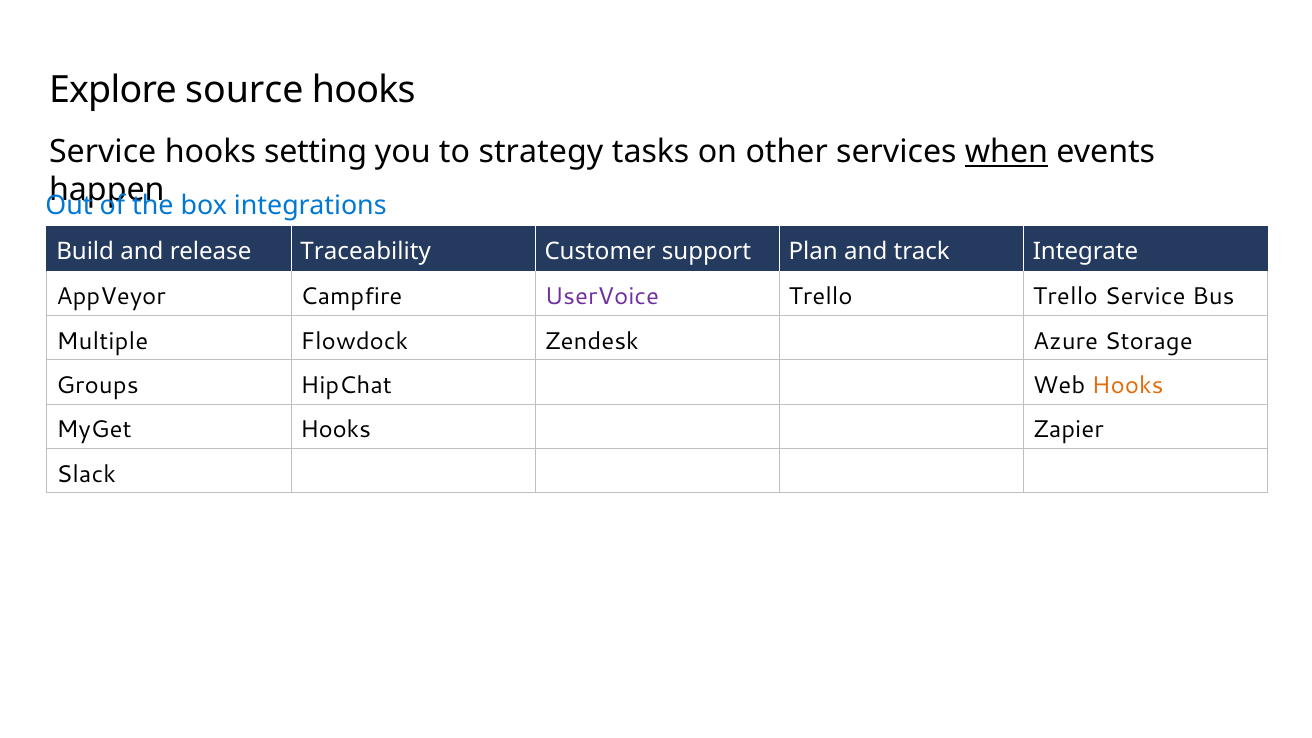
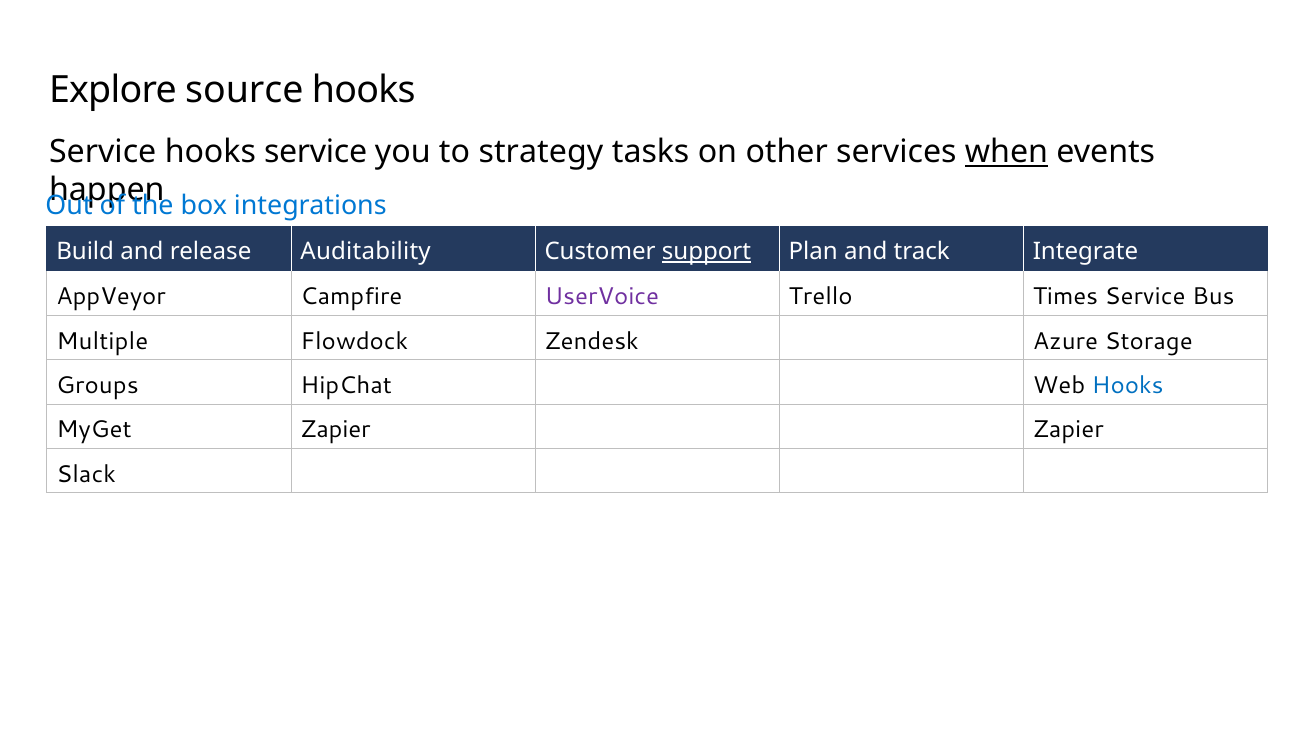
Service hooks setting: setting -> service
Traceability: Traceability -> Auditability
support underline: none -> present
Trello Trello: Trello -> Times
Hooks at (1128, 386) colour: orange -> blue
MyGet Hooks: Hooks -> Zapier
